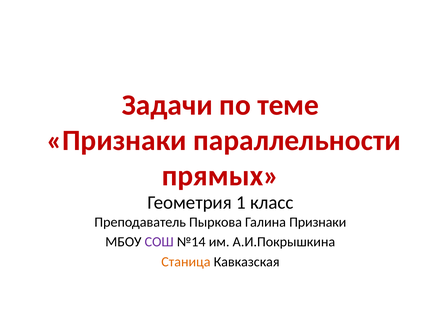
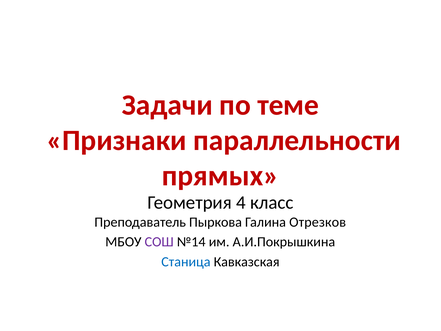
1: 1 -> 4
Галина Признаки: Признаки -> Отрезков
Станица colour: orange -> blue
